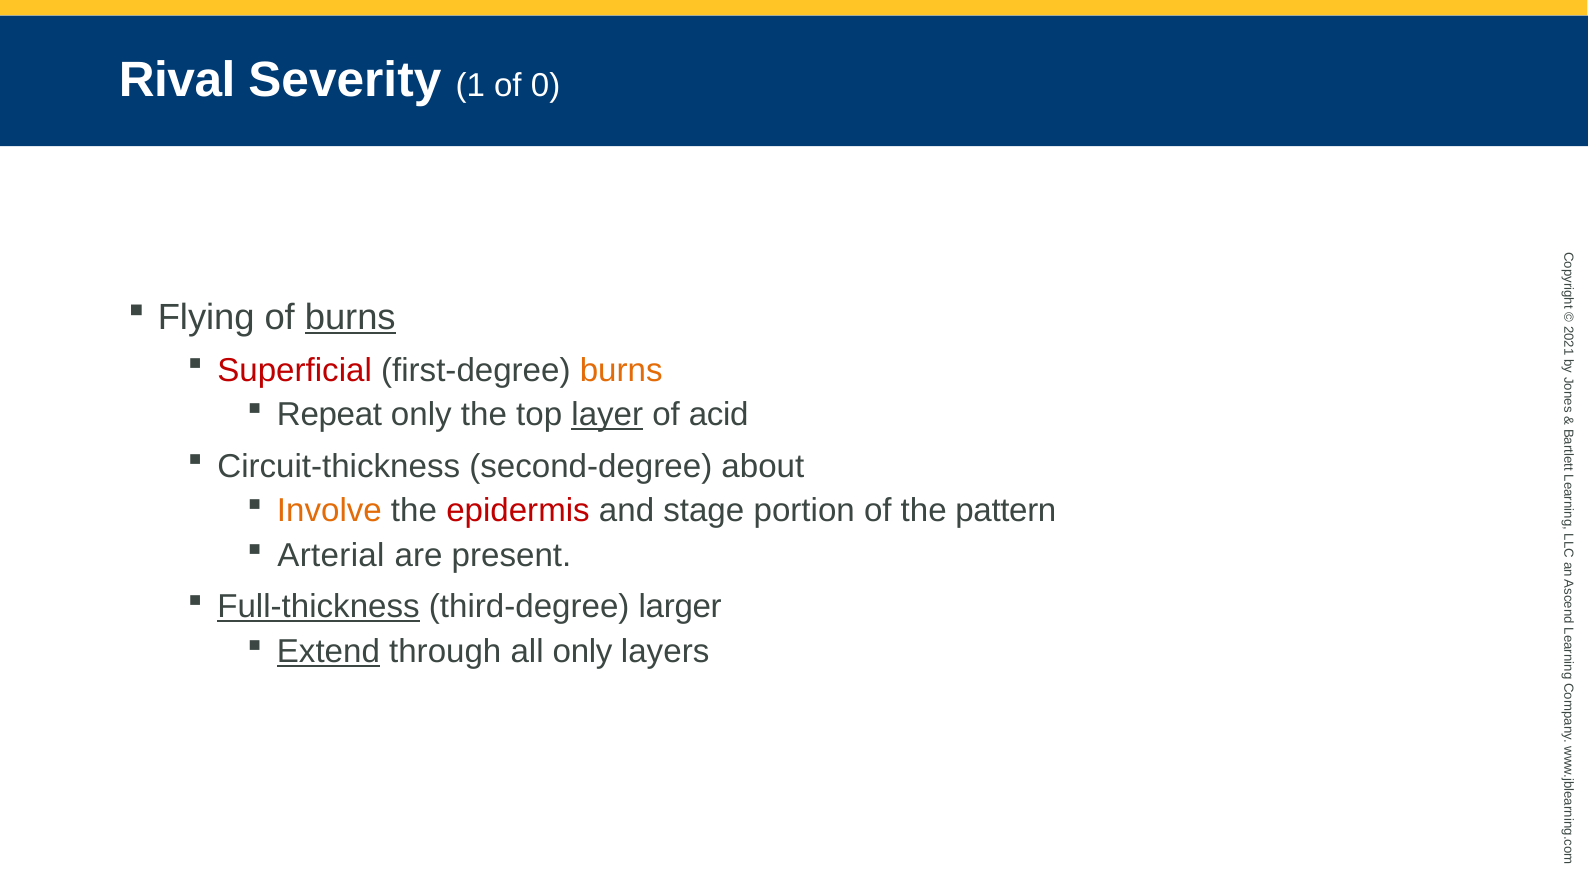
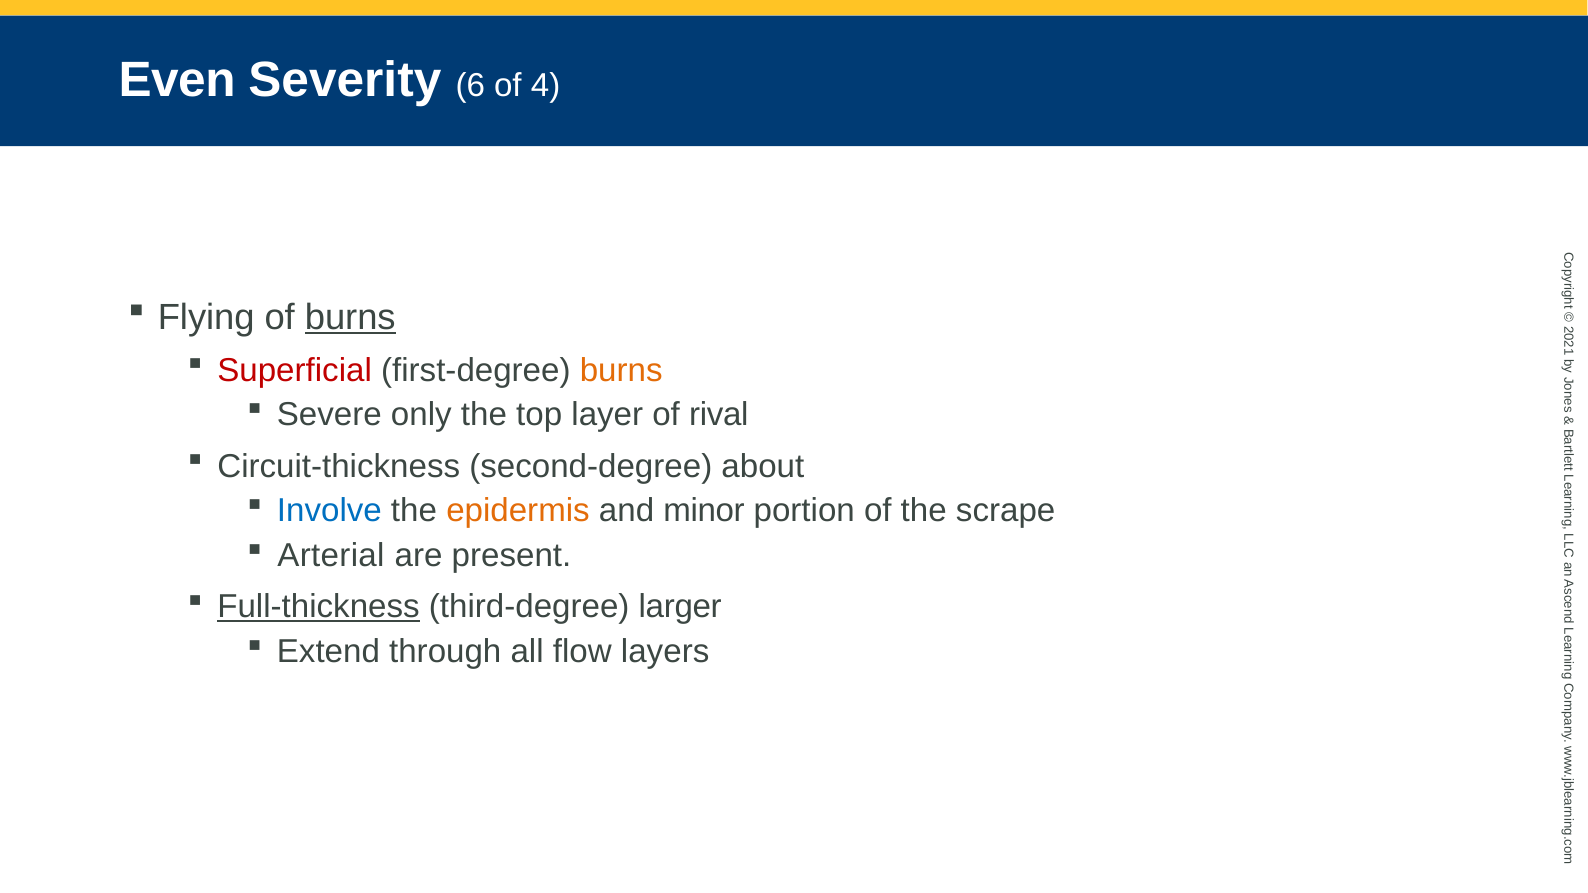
Rival: Rival -> Even
Severity 1: 1 -> 6
of 0: 0 -> 4
Repeat: Repeat -> Severe
layer underline: present -> none
acid: acid -> rival
Involve colour: orange -> blue
epidermis colour: red -> orange
stage: stage -> minor
pattern: pattern -> scrape
Extend underline: present -> none
all only: only -> flow
